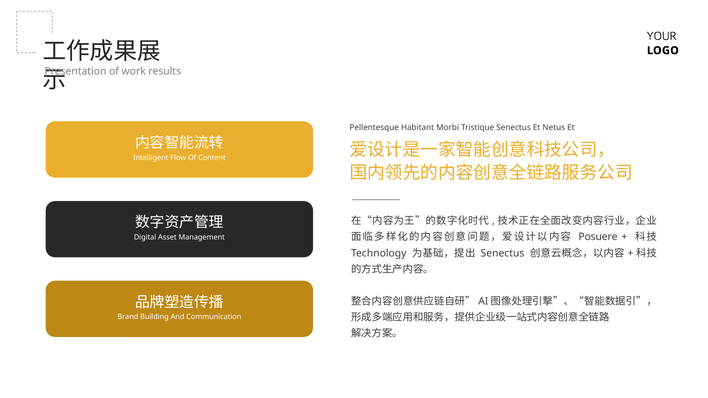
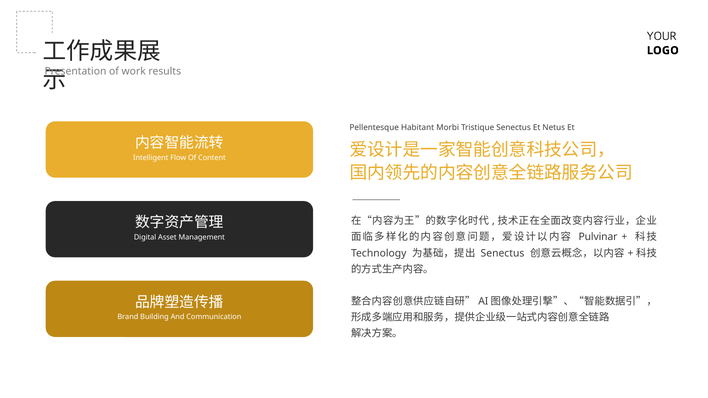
Posuere: Posuere -> Pulvinar
